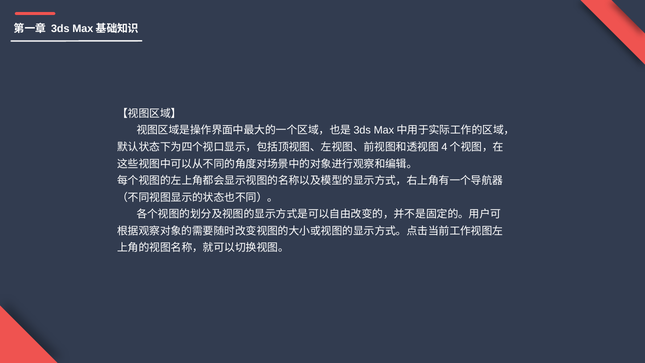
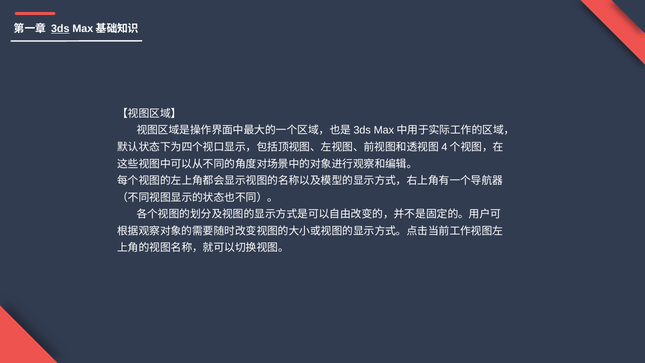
3ds underline: none -> present
